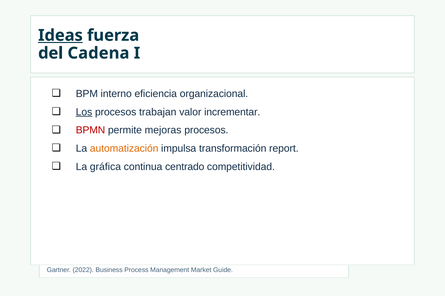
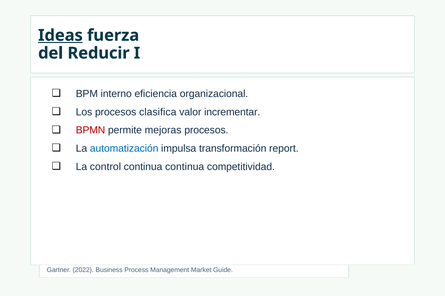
Cadena: Cadena -> Reducir
Los underline: present -> none
trabajan: trabajan -> clasifica
automatización colour: orange -> blue
gráfica: gráfica -> control
continua centrado: centrado -> continua
